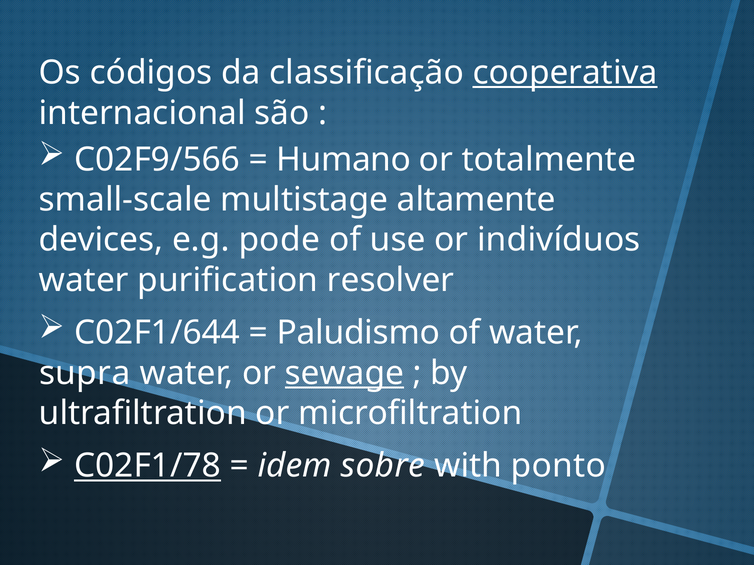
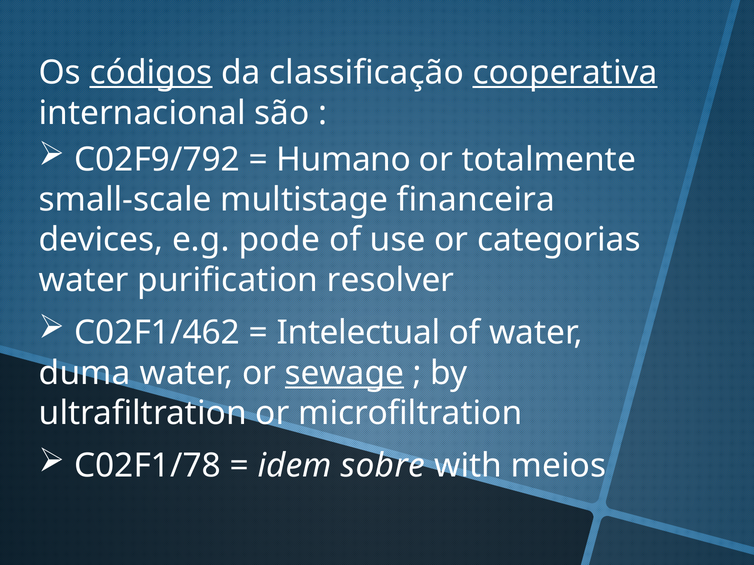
códigos underline: none -> present
C02F9/566: C02F9/566 -> C02F9/792
altamente: altamente -> financeira
indivíduos: indivíduos -> categorias
C02F1/644: C02F1/644 -> C02F1/462
Paludismo: Paludismo -> Intelectual
supra: supra -> duma
C02F1/78 underline: present -> none
ponto: ponto -> meios
